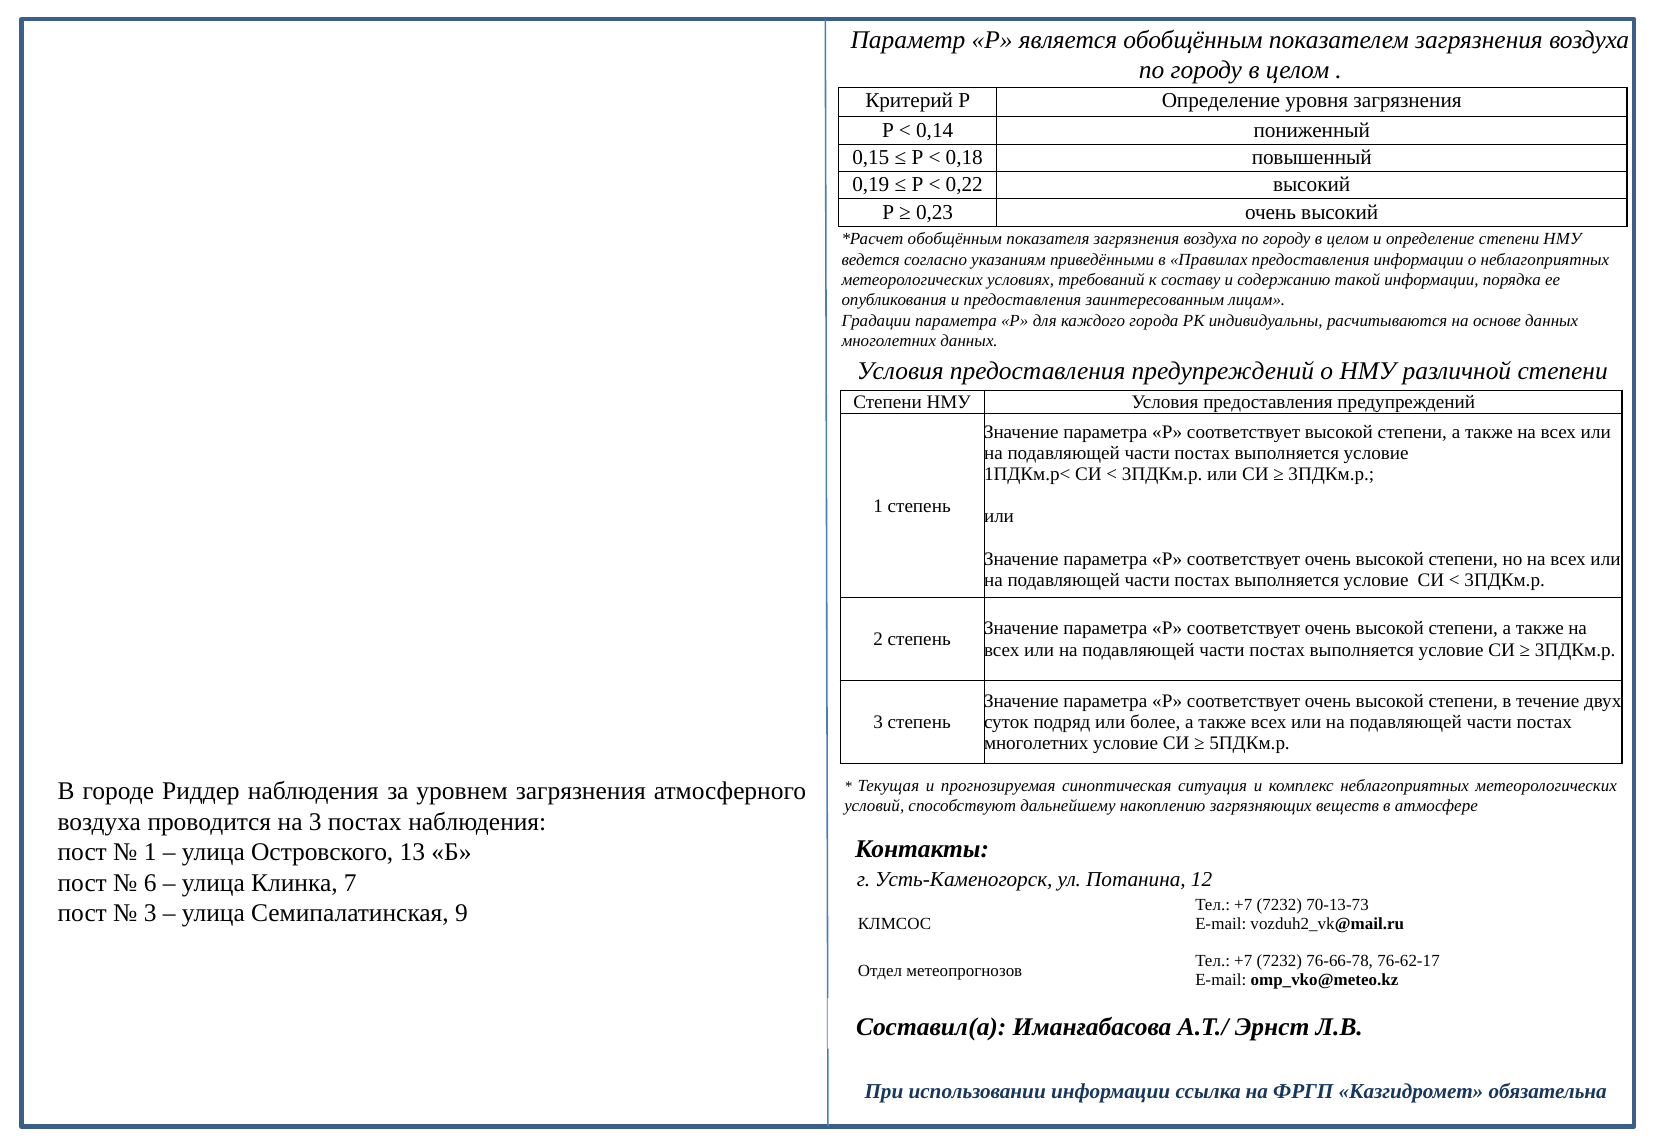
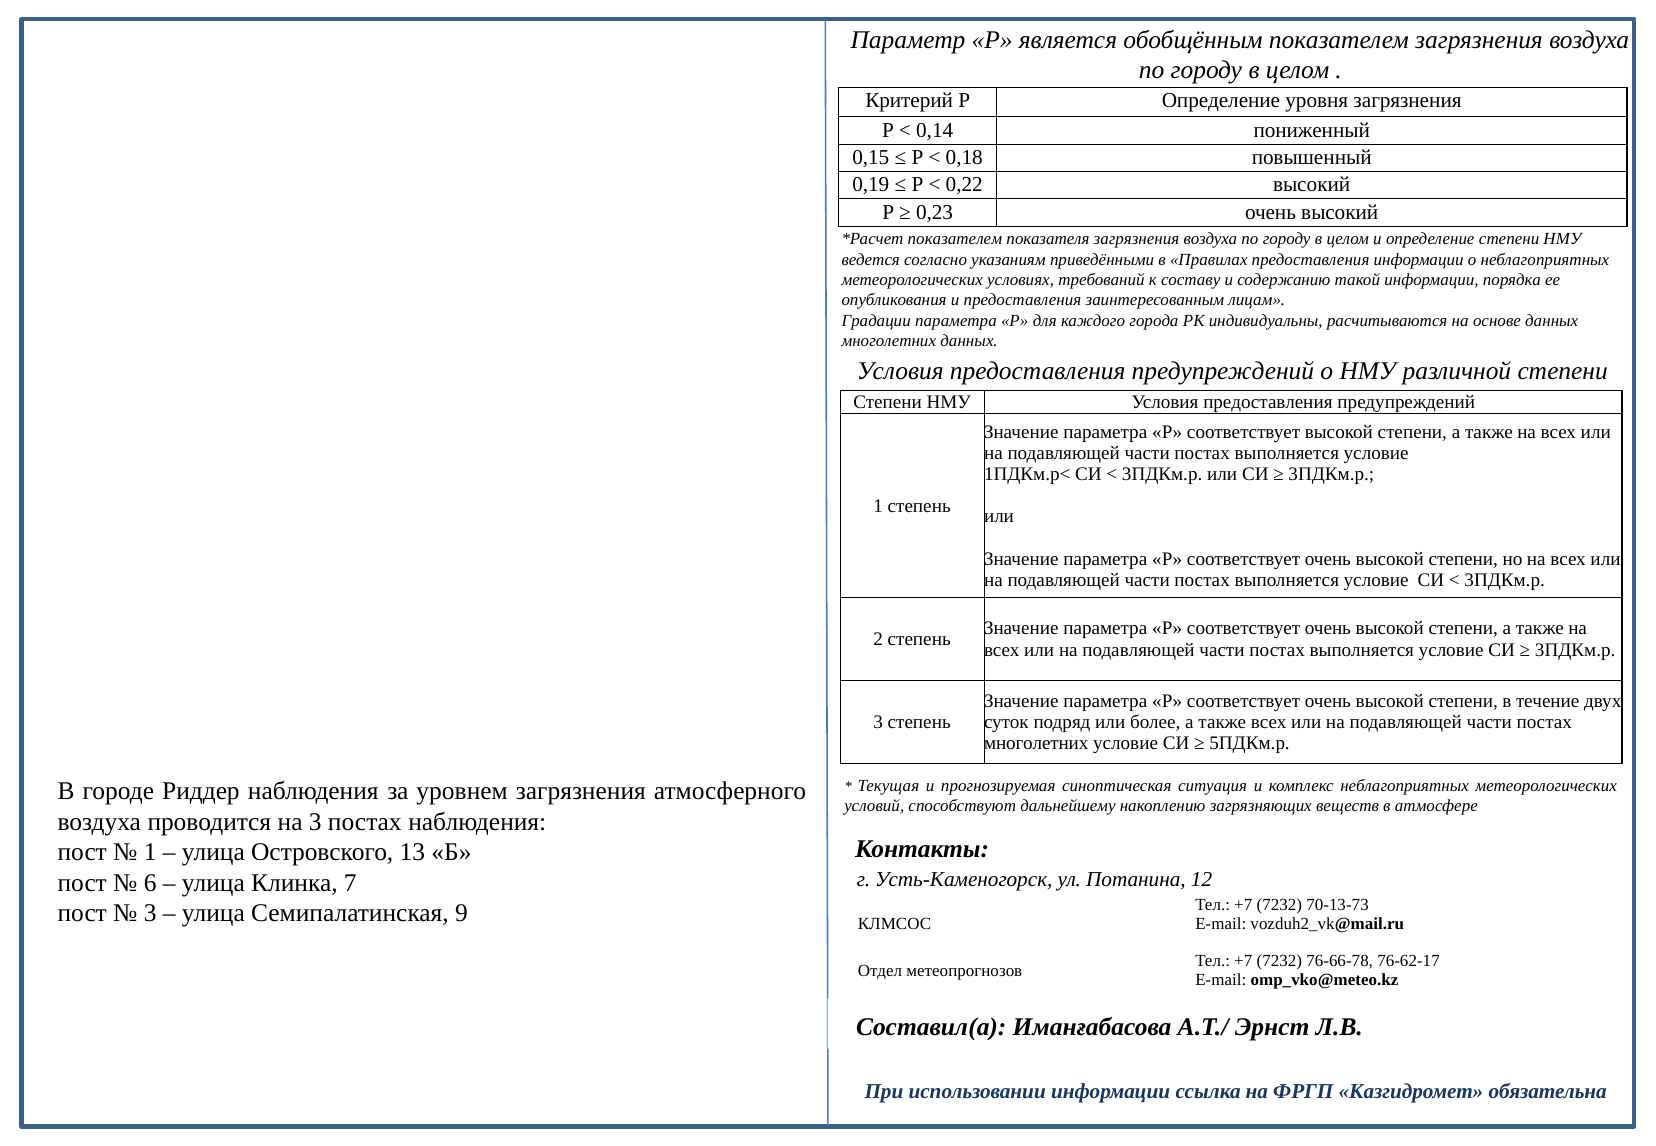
обобщённым at (955, 239): обобщённым -> показателем
